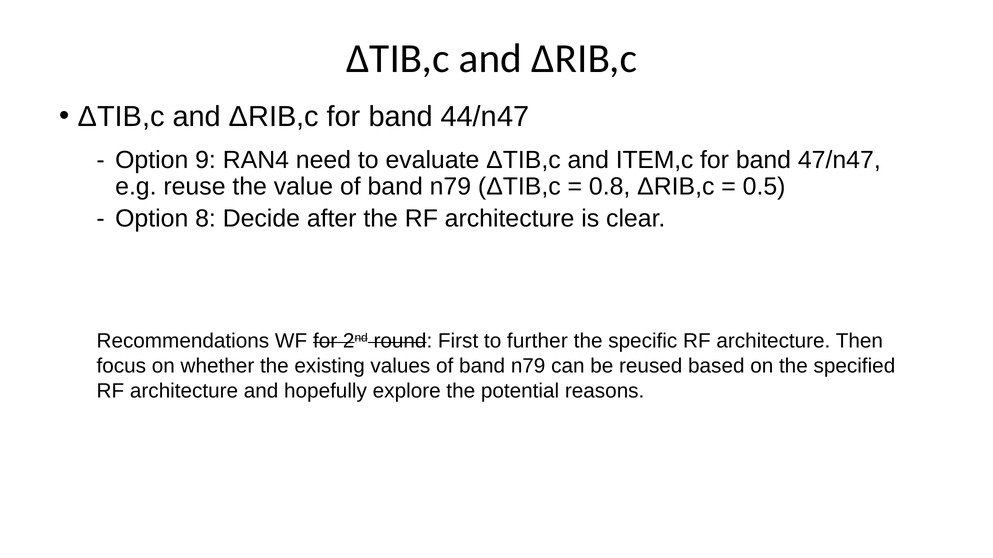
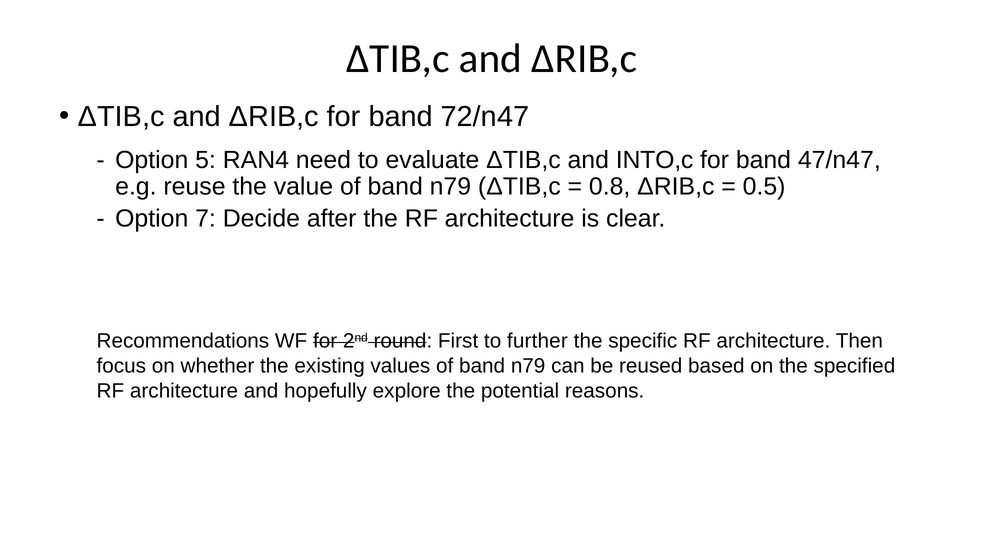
44/n47: 44/n47 -> 72/n47
9: 9 -> 5
ITEM,c: ITEM,c -> INTO,c
8: 8 -> 7
